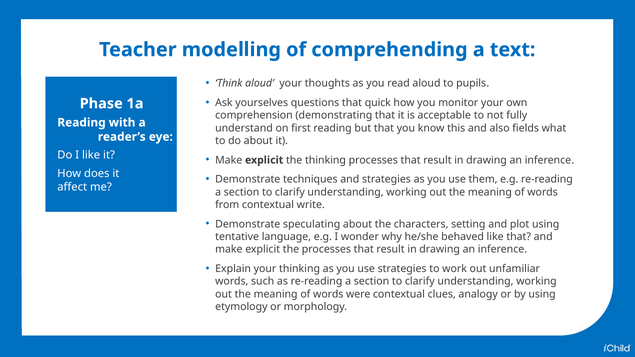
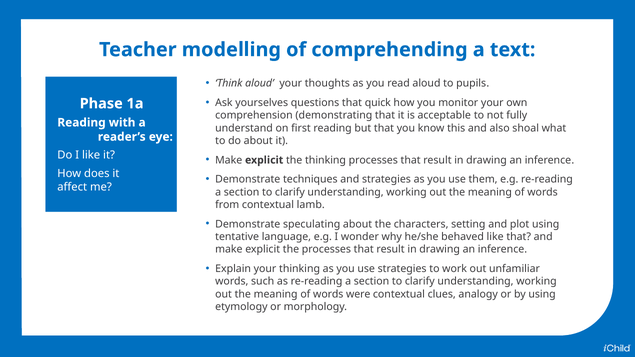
fields: fields -> shoal
write: write -> lamb
